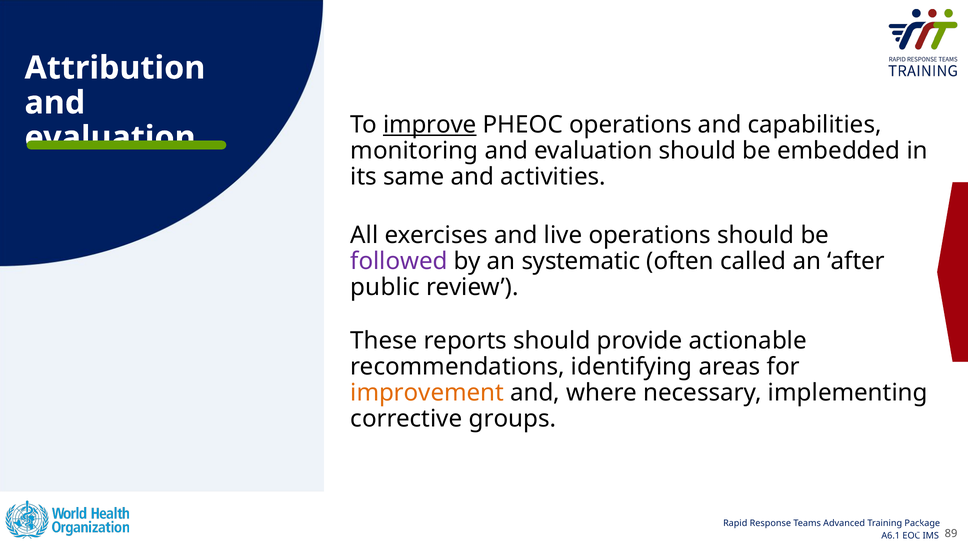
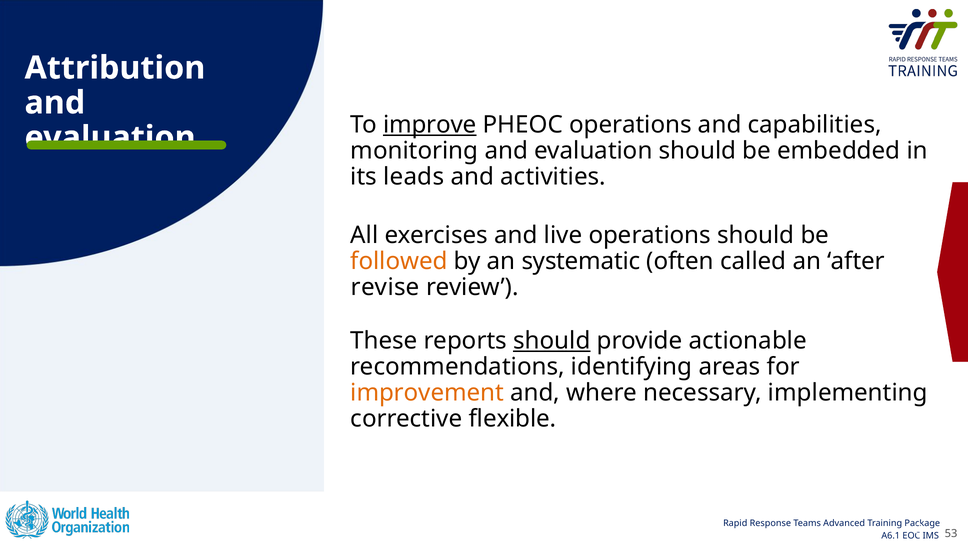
same: same -> leads
followed colour: purple -> orange
public: public -> revise
should at (552, 341) underline: none -> present
groups: groups -> flexible
89: 89 -> 53
